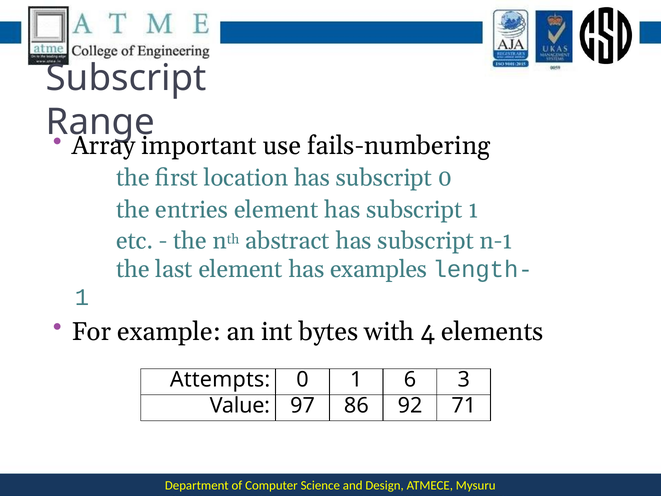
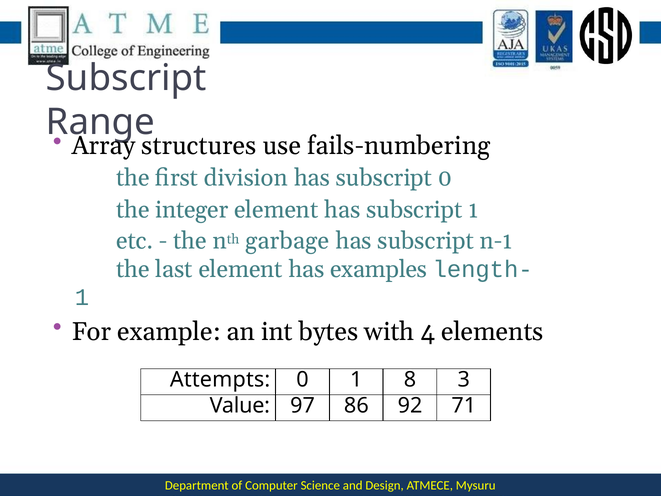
important: important -> structures
location: location -> division
entries: entries -> integer
abstract: abstract -> garbage
6: 6 -> 8
